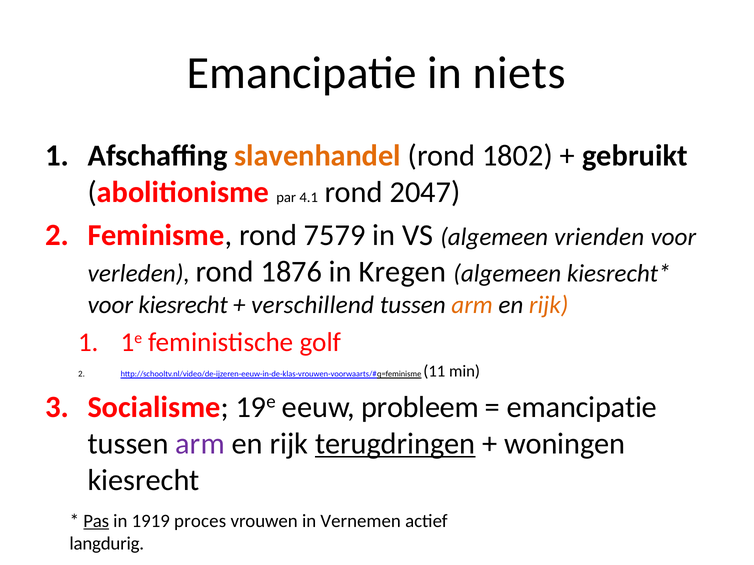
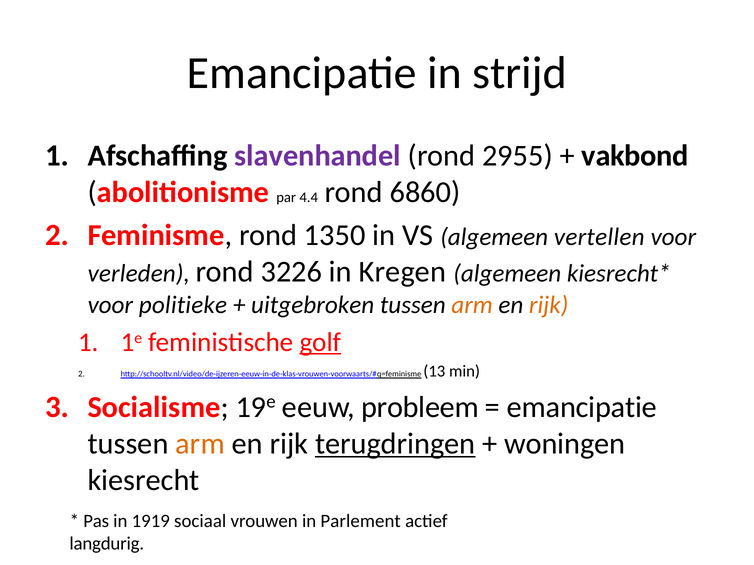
niets: niets -> strijd
slavenhandel colour: orange -> purple
1802: 1802 -> 2955
gebruikt: gebruikt -> vakbond
4.1: 4.1 -> 4.4
2047: 2047 -> 6860
7579: 7579 -> 1350
vrienden: vrienden -> vertellen
1876: 1876 -> 3226
voor kiesrecht: kiesrecht -> politieke
verschillend: verschillend -> uitgebroken
golf underline: none -> present
11: 11 -> 13
arm at (200, 444) colour: purple -> orange
Pas underline: present -> none
proces: proces -> sociaal
Vernemen: Vernemen -> Parlement
